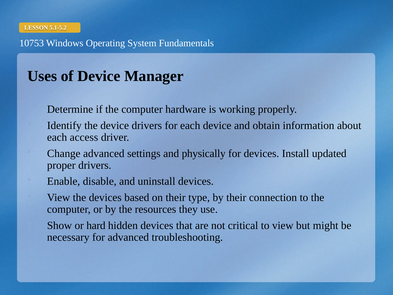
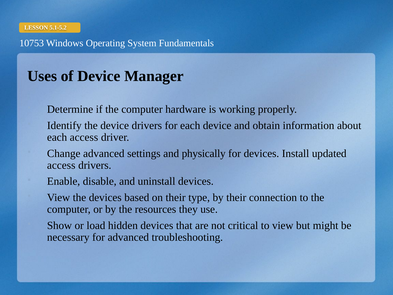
proper at (61, 165): proper -> access
hard: hard -> load
